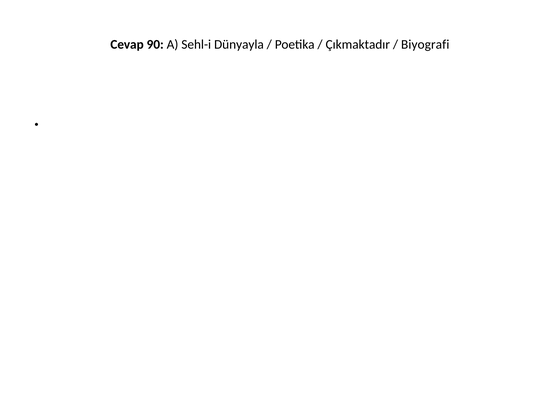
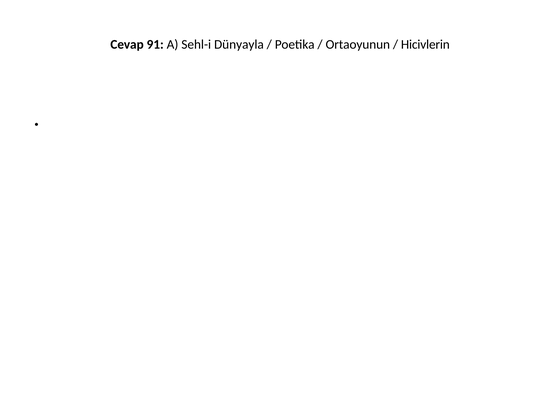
90: 90 -> 91
Çıkmaktadır: Çıkmaktadır -> Ortaoyunun
Biyografi: Biyografi -> Hicivlerin
